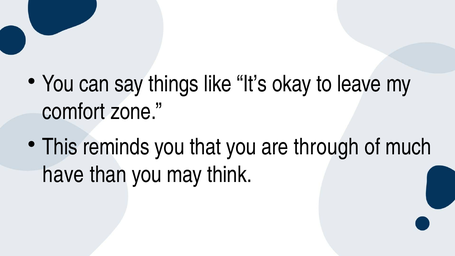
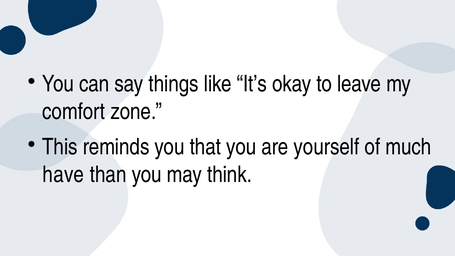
through: through -> yourself
